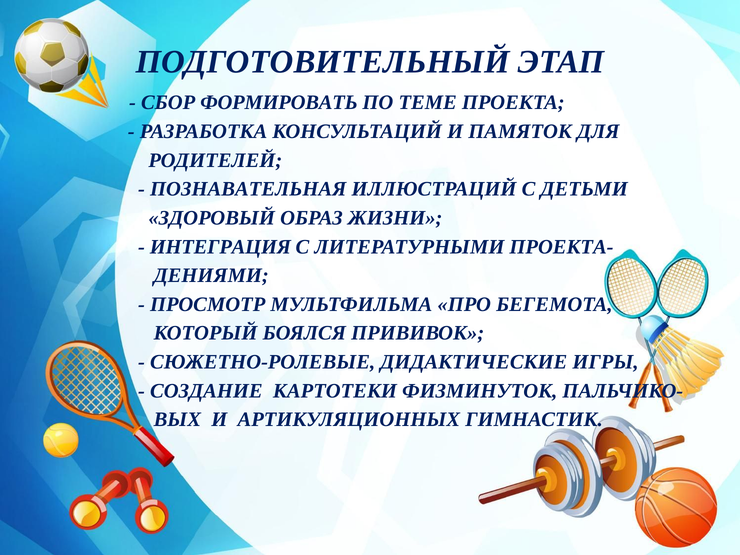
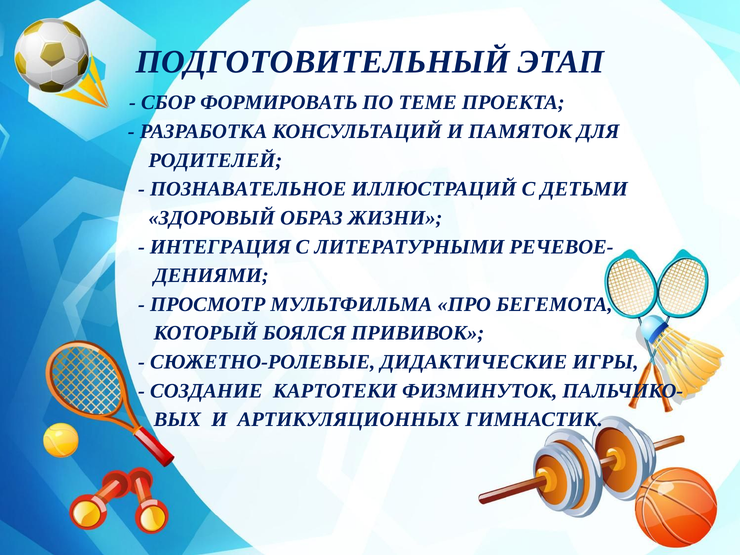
ПОЗНАВАТЕЛЬНАЯ: ПОЗНАВАТЕЛЬНАЯ -> ПОЗНАВАТЕЛЬНОЕ
ПРОЕКТА-: ПРОЕКТА- -> РЕЧЕВОЕ-
